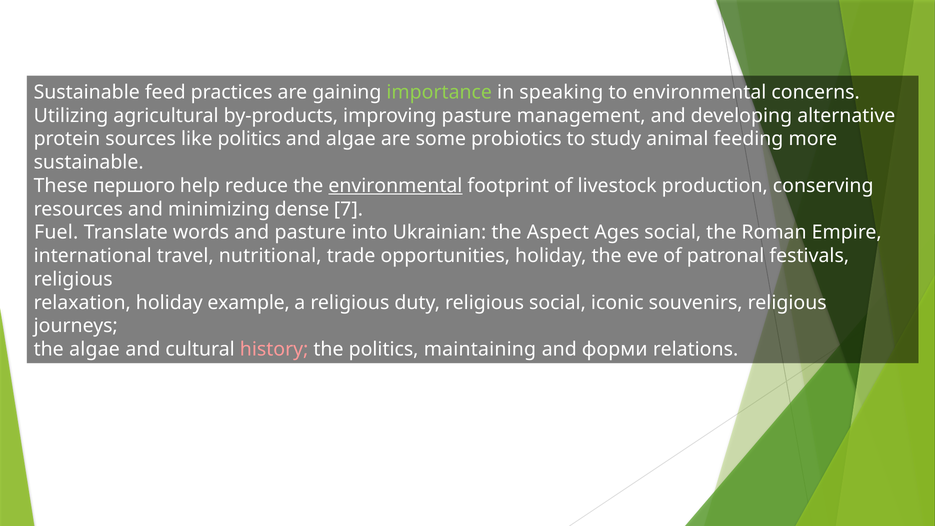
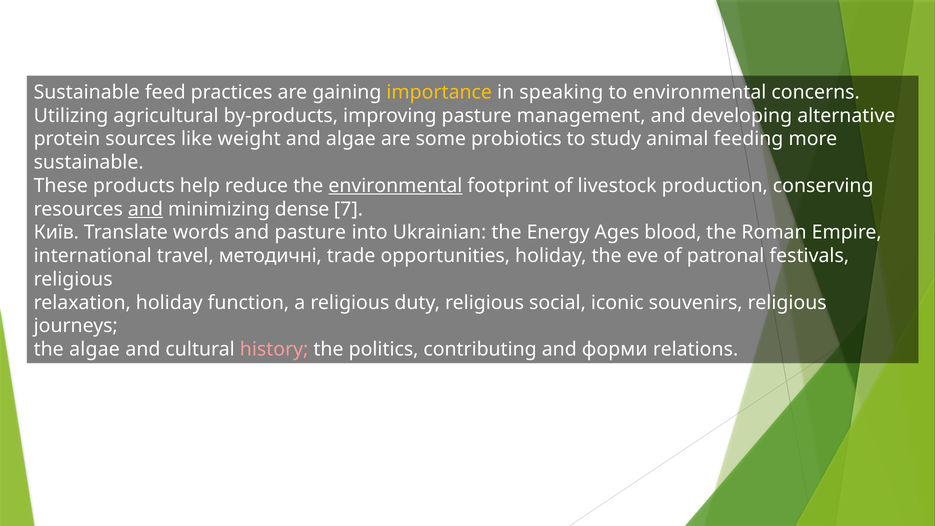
importance colour: light green -> yellow
like politics: politics -> weight
першого: першого -> products
and at (145, 209) underline: none -> present
Fuel: Fuel -> Київ
Aspect: Aspect -> Energy
Ages social: social -> blood
nutritional: nutritional -> методичні
example: example -> function
maintaining: maintaining -> contributing
